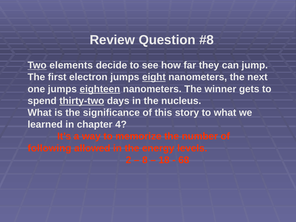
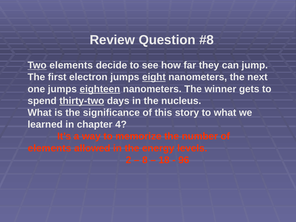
following at (49, 148): following -> elements
68: 68 -> 96
